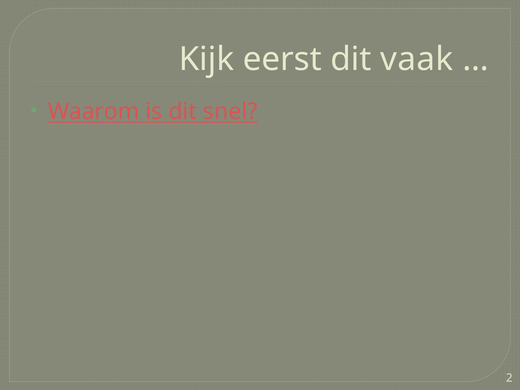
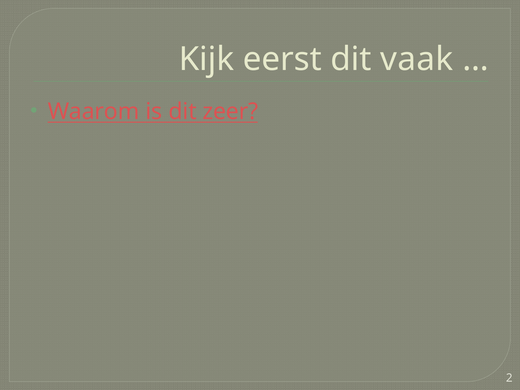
snel: snel -> zeer
